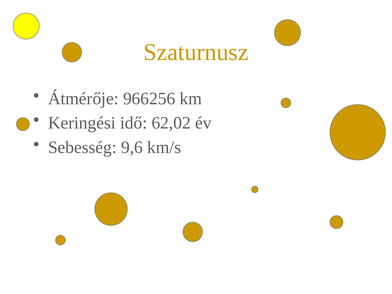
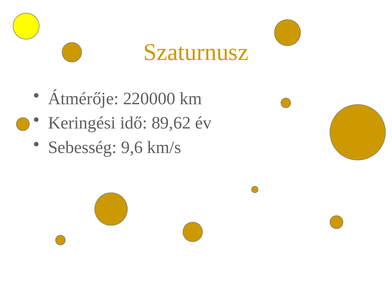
966256: 966256 -> 220000
62,02: 62,02 -> 89,62
